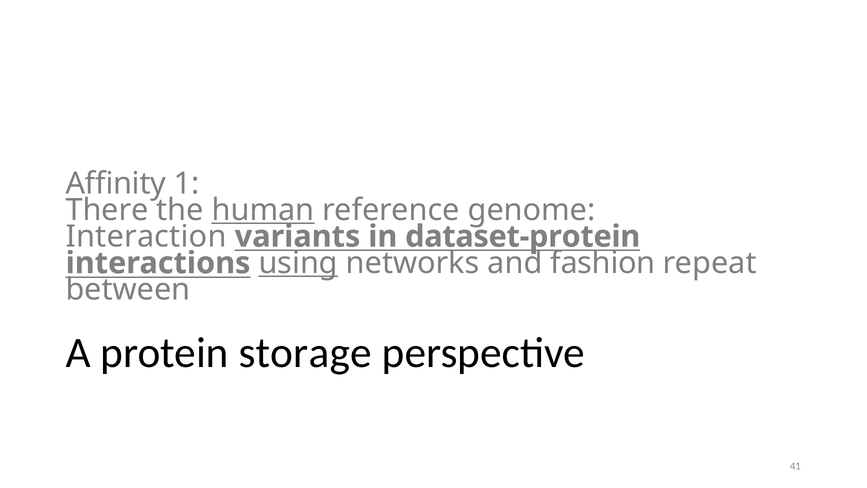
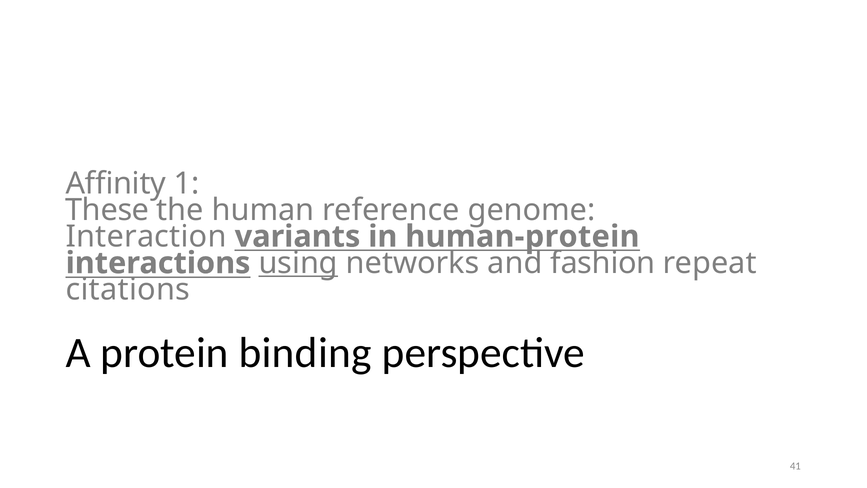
There: There -> These
human underline: present -> none
dataset-protein: dataset-protein -> human-protein
between: between -> citations
storage: storage -> binding
